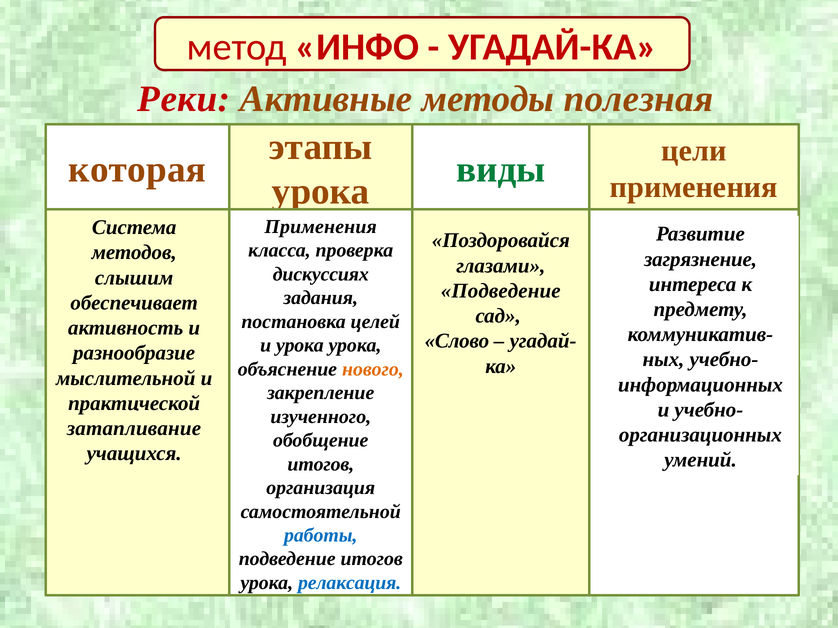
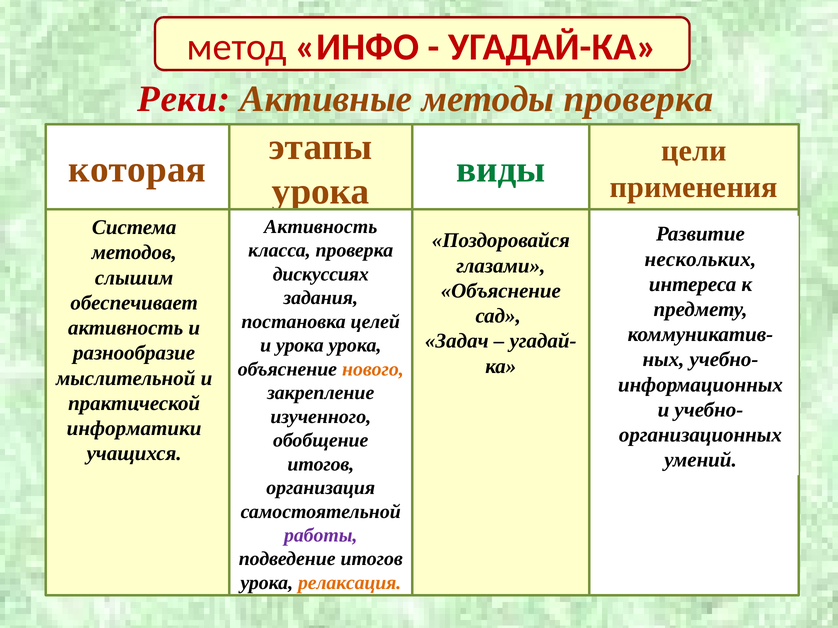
методы полезная: полезная -> проверка
Применения at (321, 227): Применения -> Активность
загрязнение: загрязнение -> нескольких
Подведение at (501, 291): Подведение -> Объяснение
Слово: Слово -> Задач
затапливание: затапливание -> информатики
работы colour: blue -> purple
релаксация colour: blue -> orange
